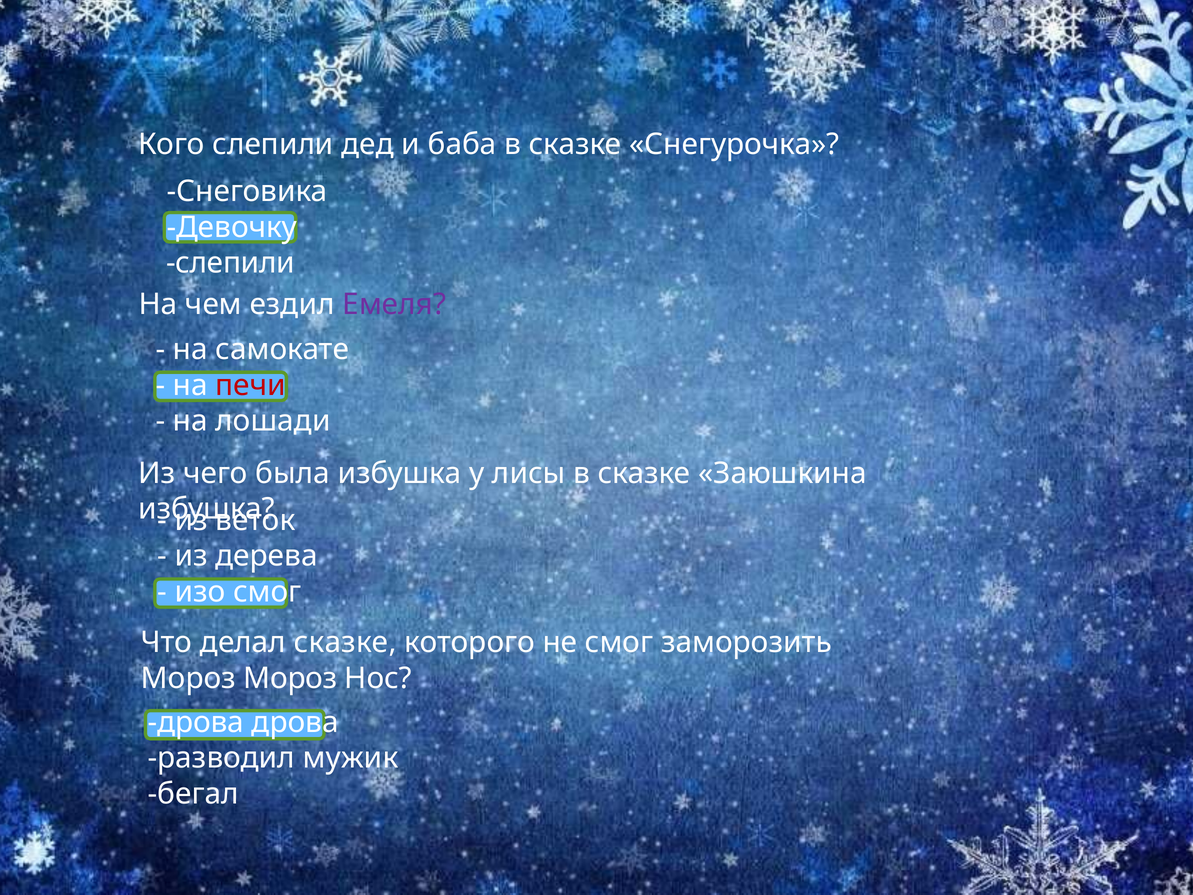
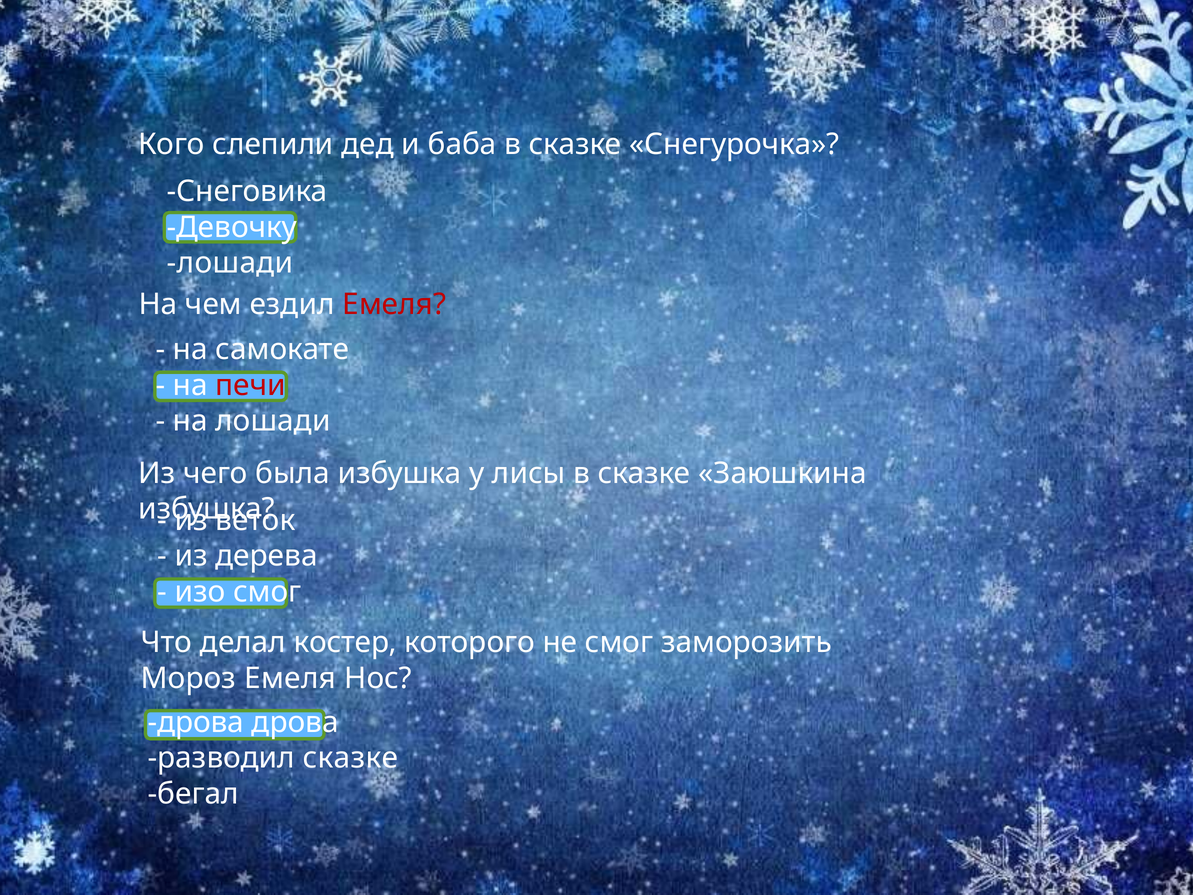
слепили at (230, 263): слепили -> лошади
Емеля at (394, 304) colour: purple -> red
делал сказке: сказке -> костер
Мороз Мороз: Мороз -> Емеля
разводил мужик: мужик -> сказке
